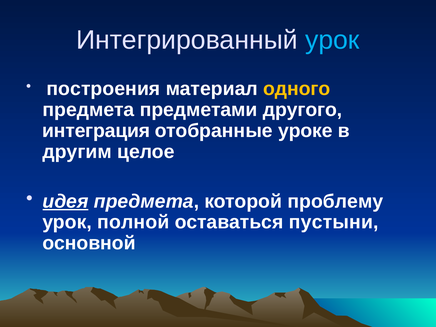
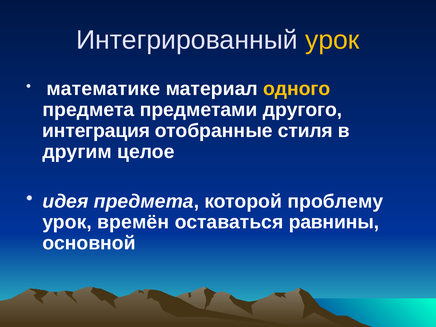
урок at (332, 40) colour: light blue -> yellow
построения: построения -> математике
уроке: уроке -> стиля
идея underline: present -> none
полной: полной -> времён
пустыни: пустыни -> равнины
